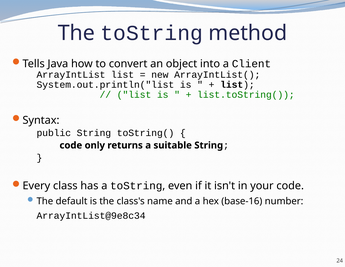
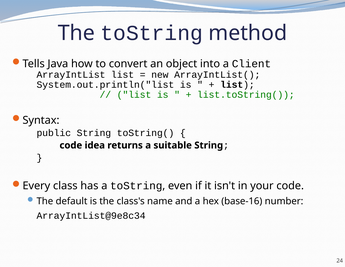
only: only -> idea
